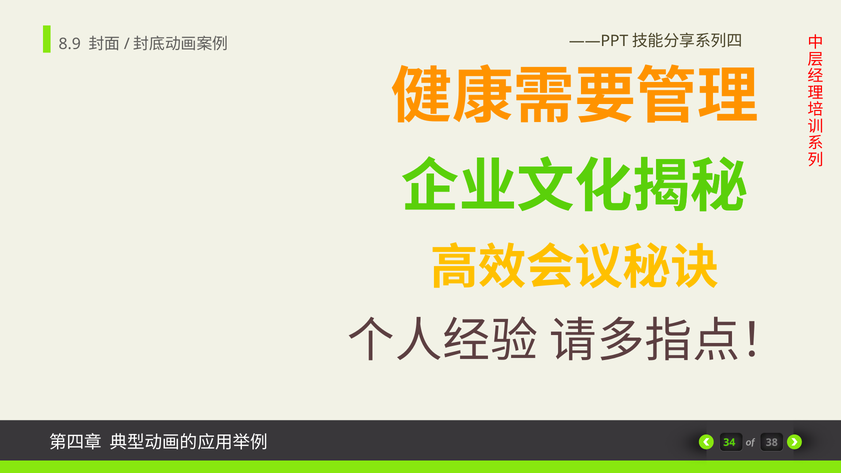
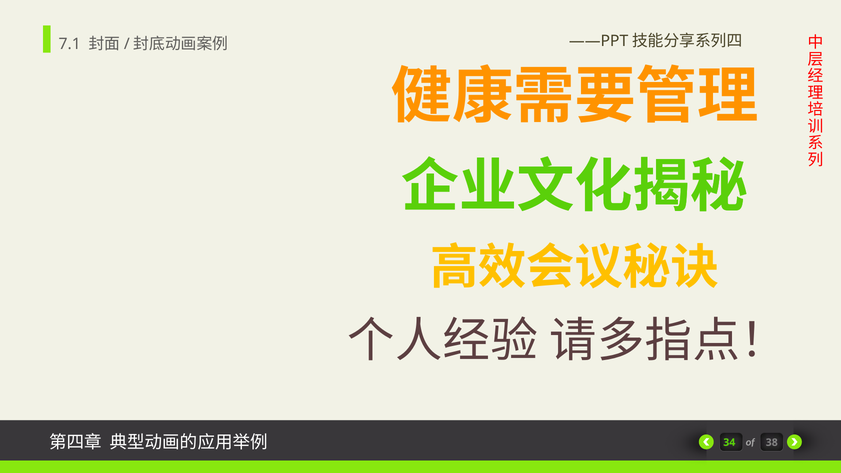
8.9: 8.9 -> 7.1
